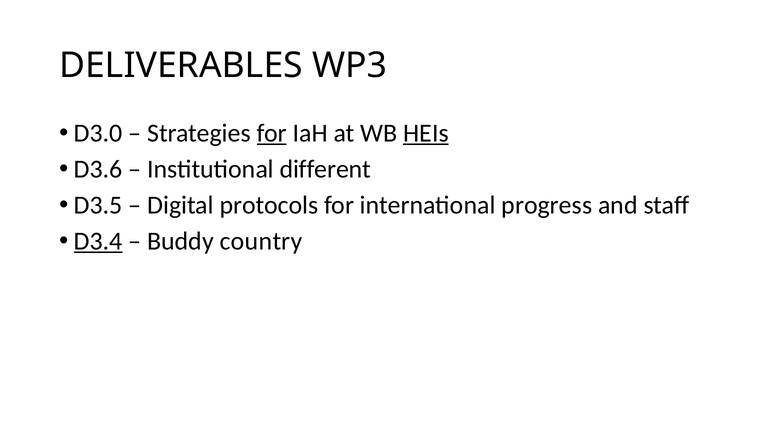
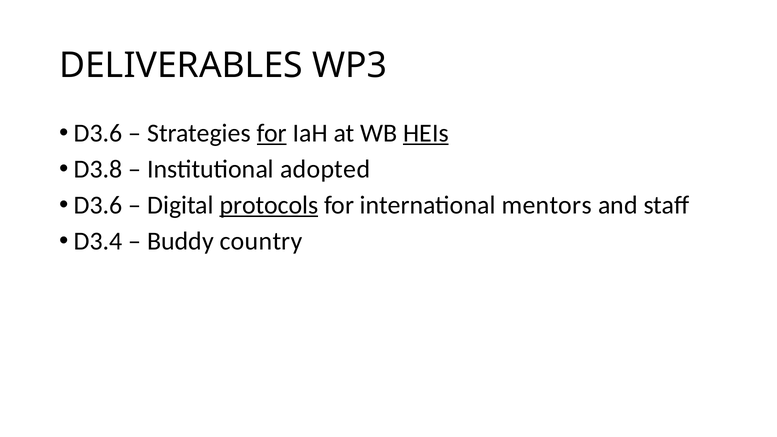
D3.0 at (98, 133): D3.0 -> D3.6
D3.6: D3.6 -> D3.8
different: different -> adopted
D3.5 at (98, 205): D3.5 -> D3.6
protocols underline: none -> present
progress: progress -> mentors
D3.4 underline: present -> none
